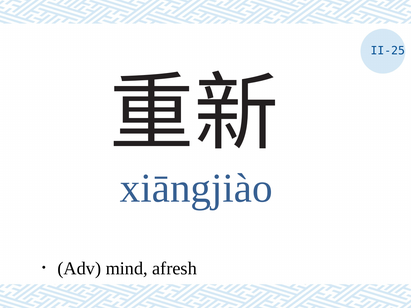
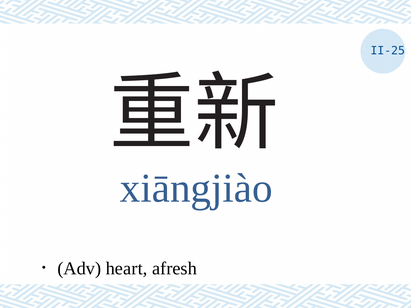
mind: mind -> heart
